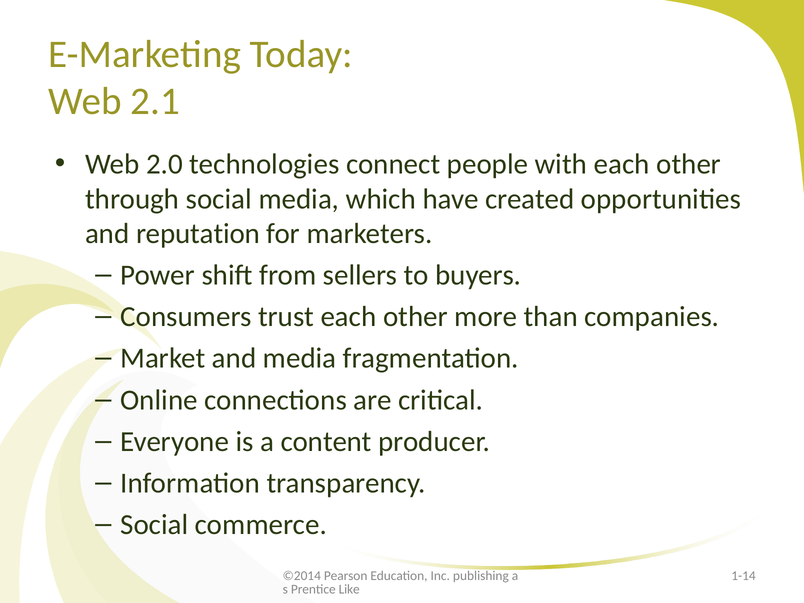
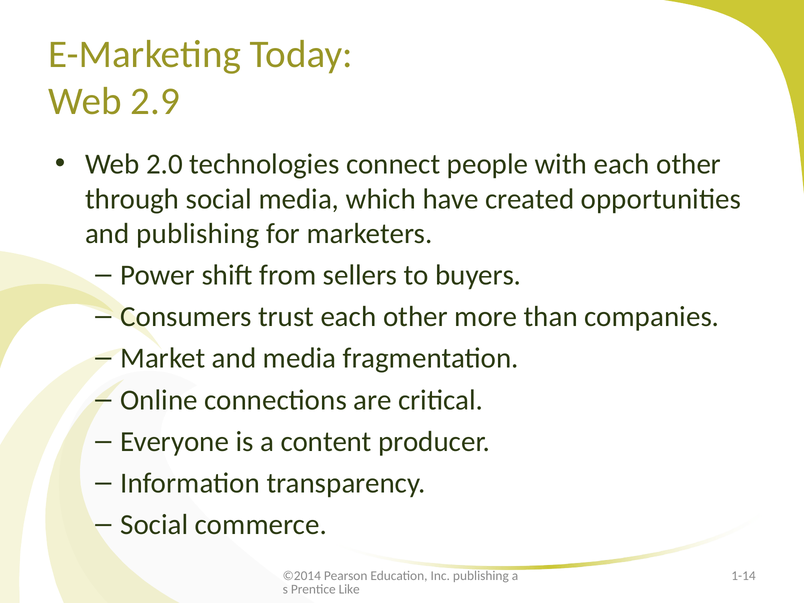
2.1: 2.1 -> 2.9
and reputation: reputation -> publishing
